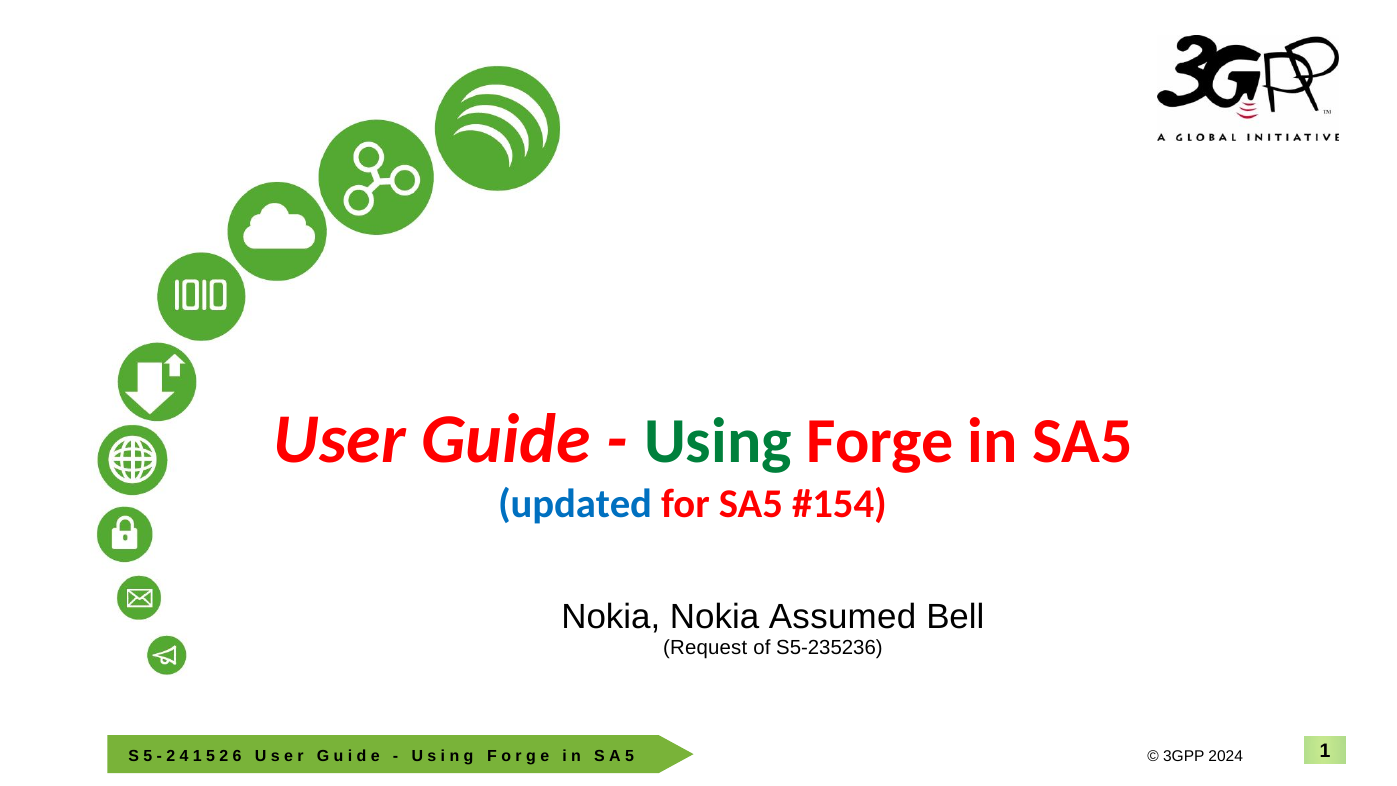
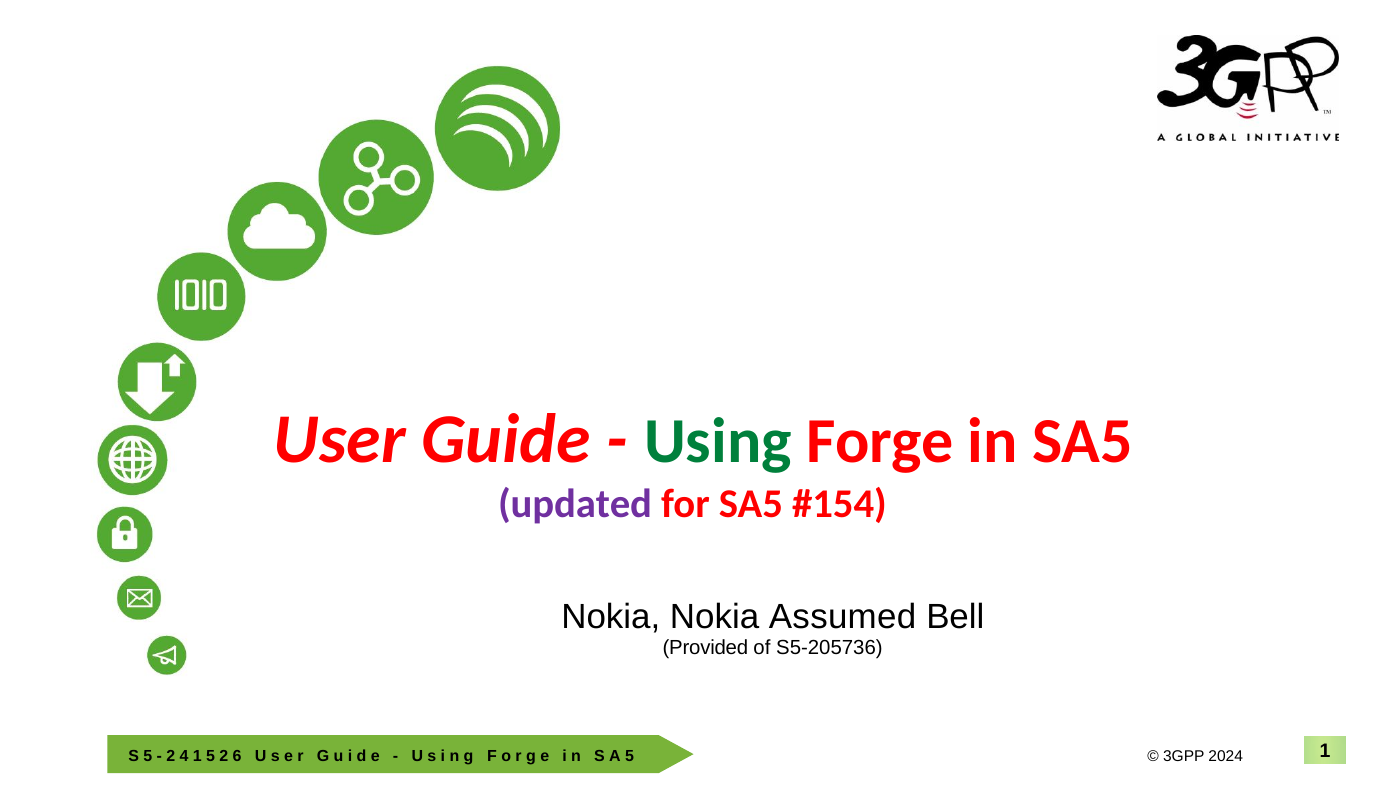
updated colour: blue -> purple
Request: Request -> Provided
S5-235236: S5-235236 -> S5-205736
